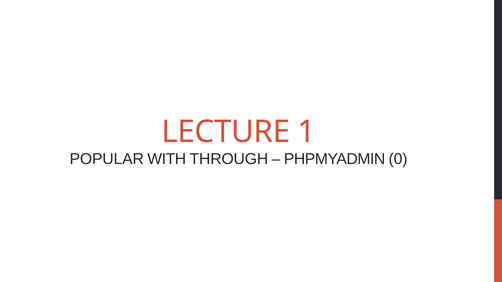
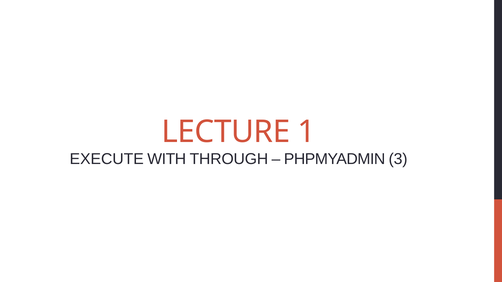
POPULAR: POPULAR -> EXECUTE
0: 0 -> 3
